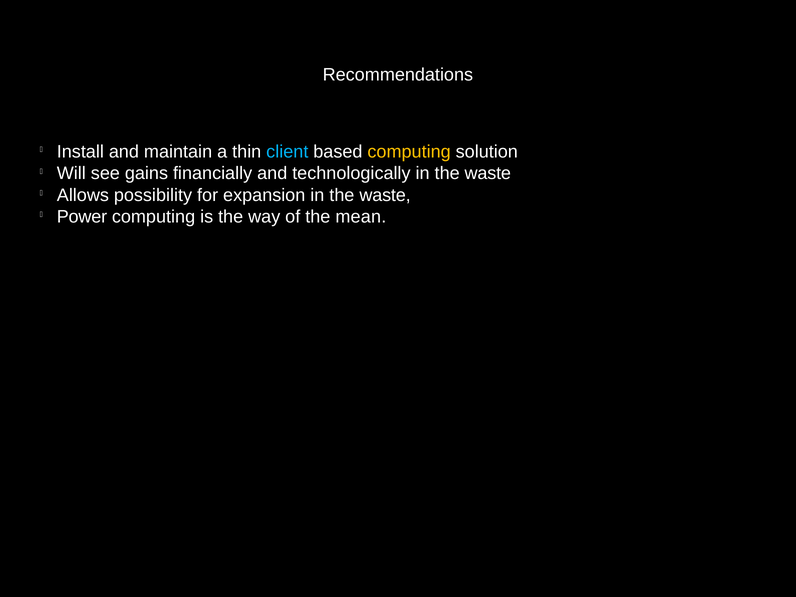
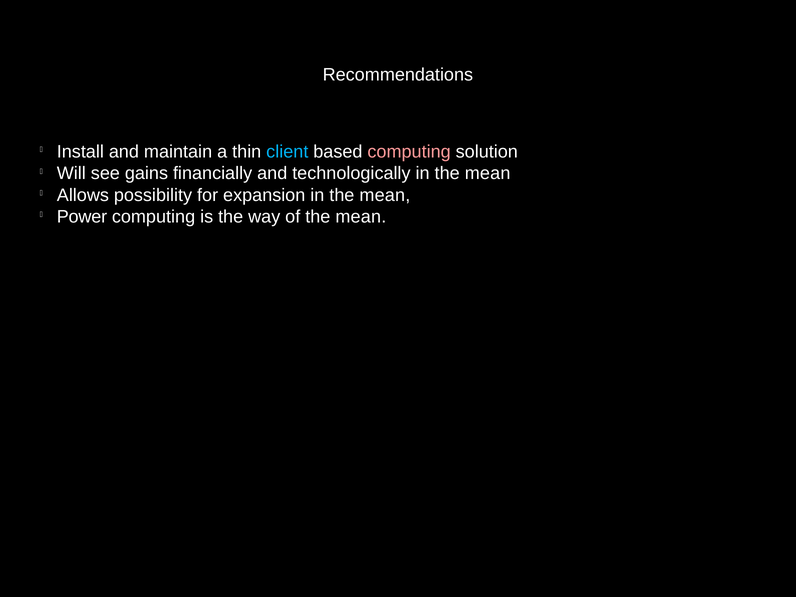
computing at (409, 152) colour: yellow -> pink
technologically in the waste: waste -> mean
expansion in the waste: waste -> mean
